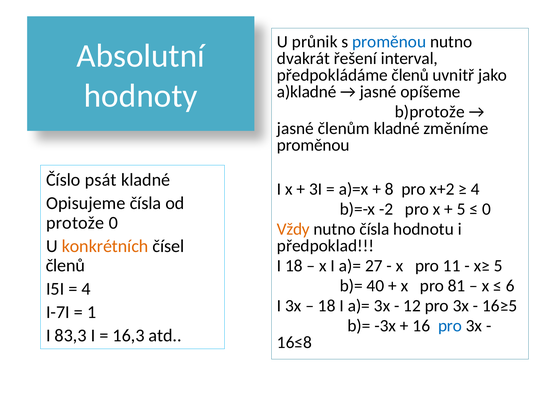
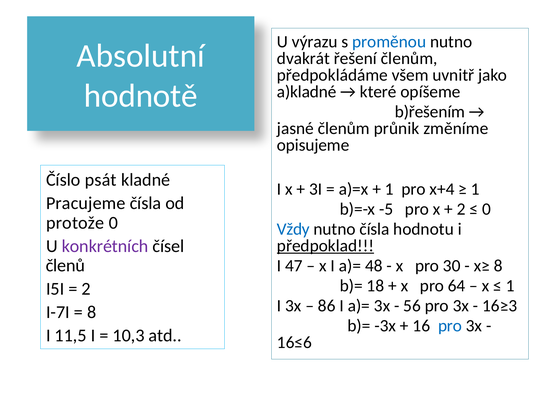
průnik: průnik -> výrazu
řešení interval: interval -> členům
předpokládáme členů: členů -> všem
hodnoty: hodnoty -> hodnotě
jasné at (378, 92): jasné -> které
b)protože: b)protože -> b)řešením
členům kladné: kladné -> průnik
proměnou at (313, 145): proměnou -> opisujeme
8 at (389, 189): 8 -> 1
x+2: x+2 -> x+4
4 at (475, 189): 4 -> 1
Opisujeme: Opisujeme -> Pracujeme
-2: -2 -> -5
5 at (461, 209): 5 -> 2
Vždy colour: orange -> blue
konkrétních colour: orange -> purple
předpoklad underline: none -> present
I 18: 18 -> 47
27: 27 -> 48
11: 11 -> 30
x≥ 5: 5 -> 8
40: 40 -> 18
81: 81 -> 64
6 at (510, 286): 6 -> 1
4 at (86, 289): 4 -> 2
18 at (327, 306): 18 -> 86
12: 12 -> 56
16≥5: 16≥5 -> 16≥3
1 at (92, 312): 1 -> 8
83,3: 83,3 -> 11,5
16,3: 16,3 -> 10,3
16≤8: 16≤8 -> 16≤6
